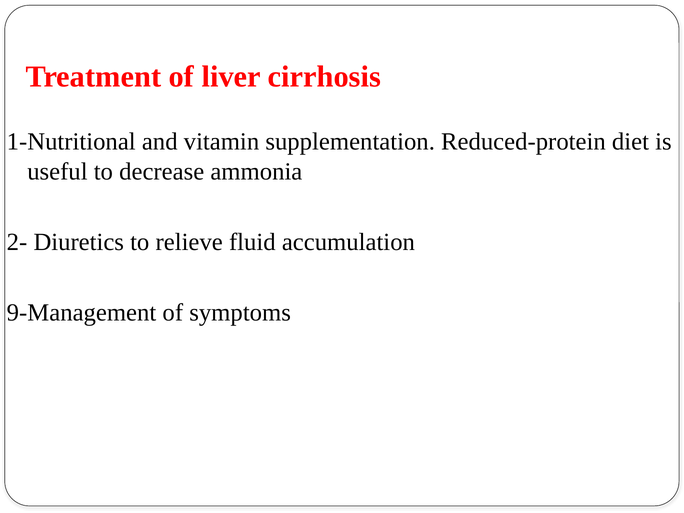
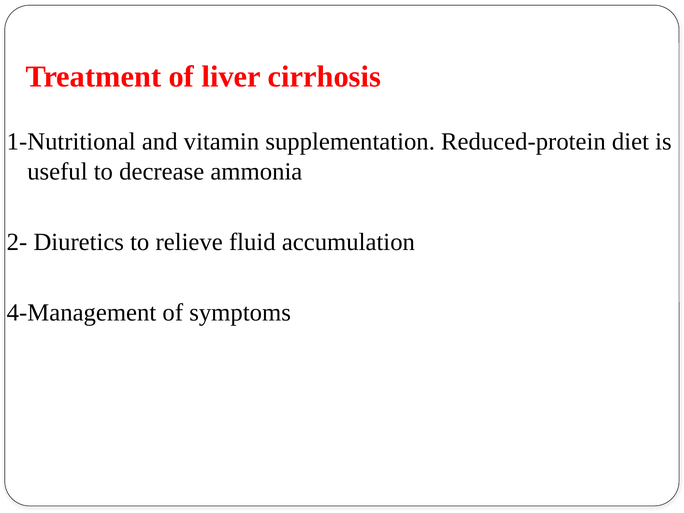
9-Management: 9-Management -> 4-Management
